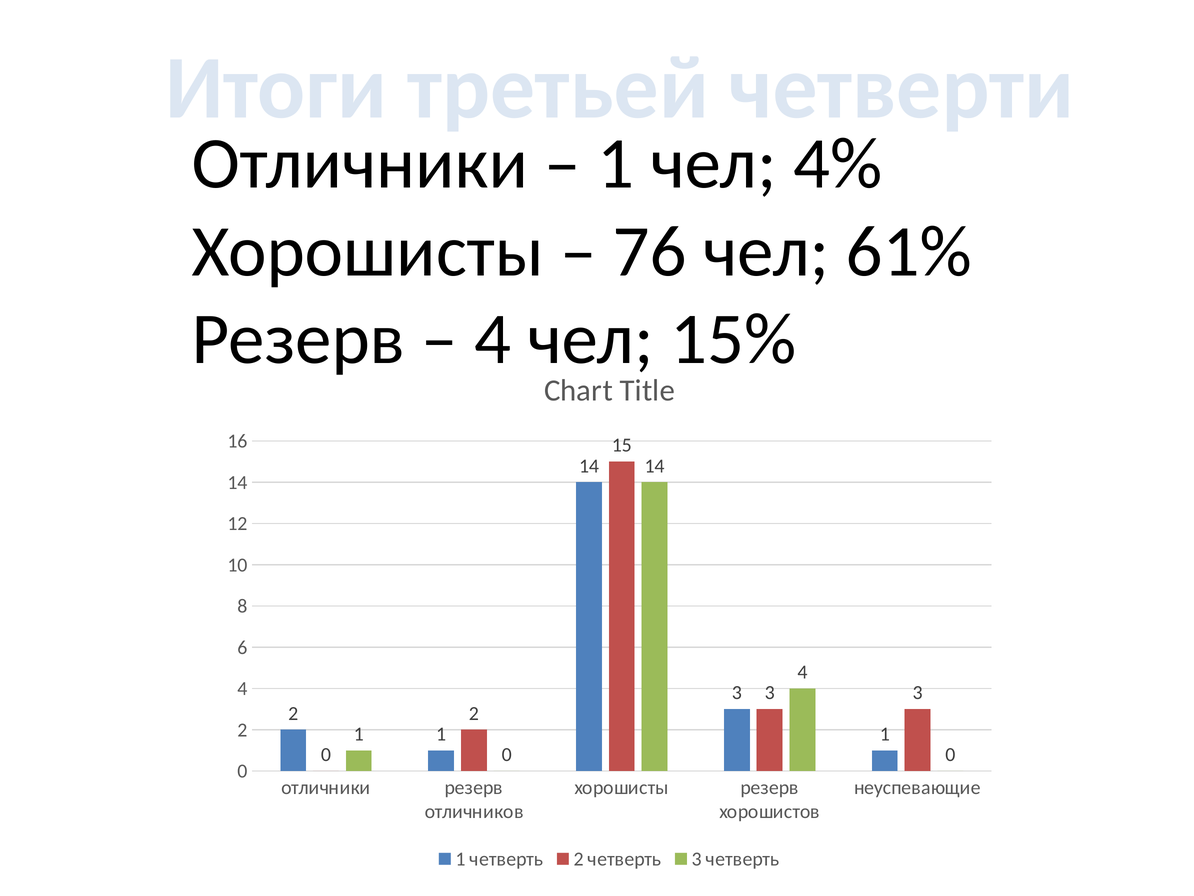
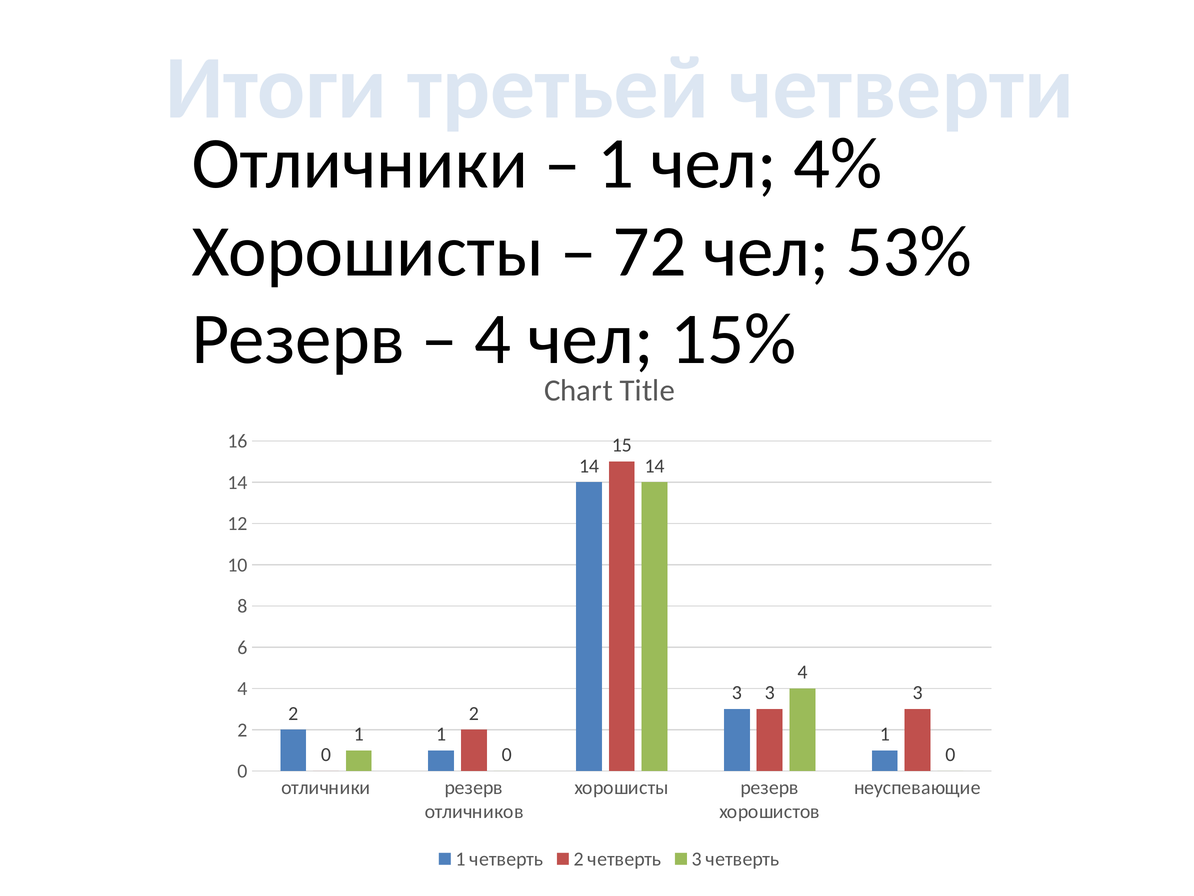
76: 76 -> 72
61%: 61% -> 53%
